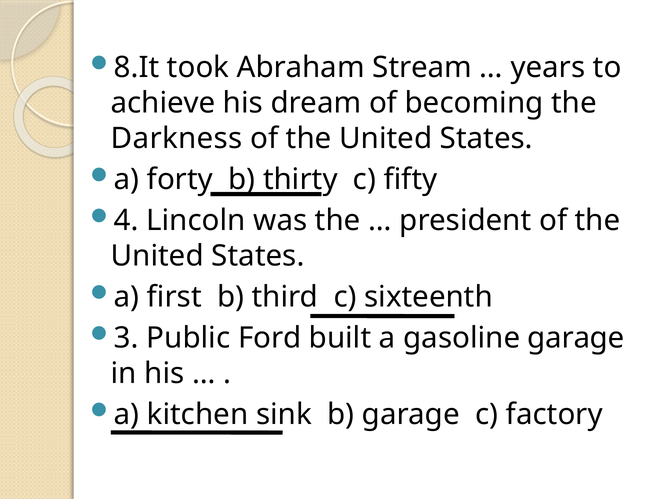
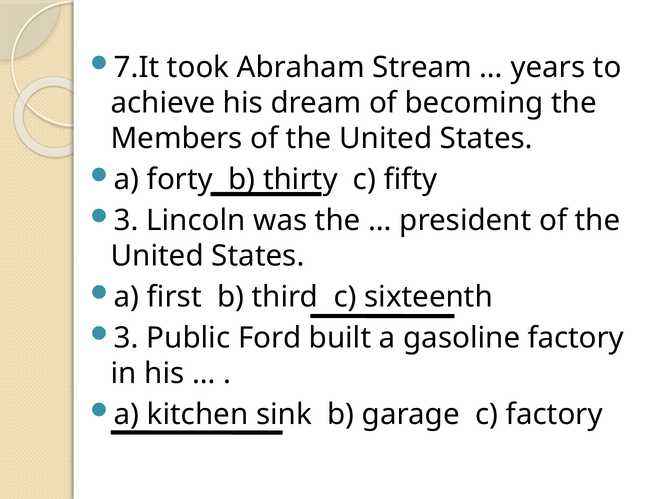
8.It: 8.It -> 7.It
Darkness: Darkness -> Members
4 at (126, 220): 4 -> 3
gasoline garage: garage -> factory
